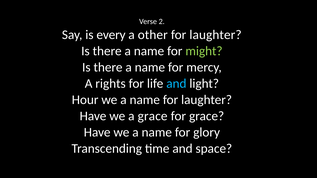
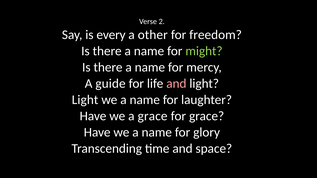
laughter at (215, 35): laughter -> freedom
rights: rights -> guide
and at (176, 84) colour: light blue -> pink
Hour at (85, 100): Hour -> Light
